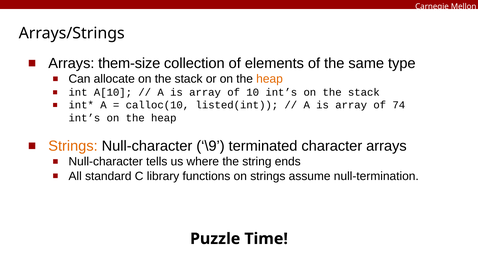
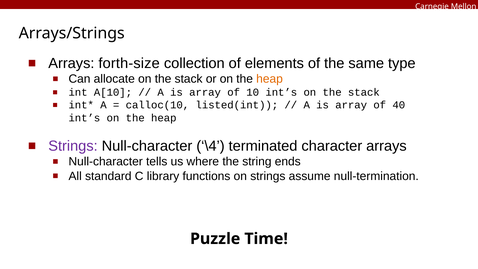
them-size: them-size -> forth-size
74: 74 -> 40
Strings at (73, 146) colour: orange -> purple
\9: \9 -> \4
